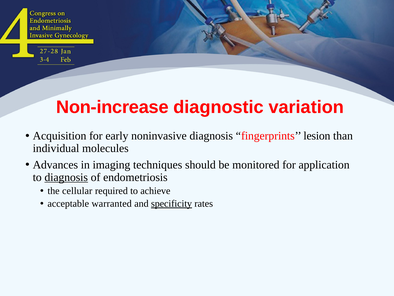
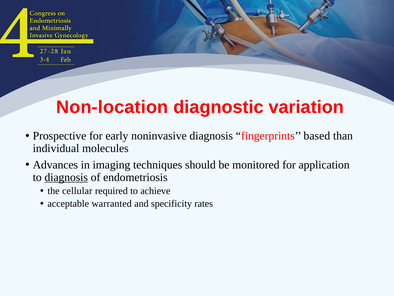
Non-increase: Non-increase -> Non-location
Acquisition: Acquisition -> Prospective
lesion: lesion -> based
specificity underline: present -> none
